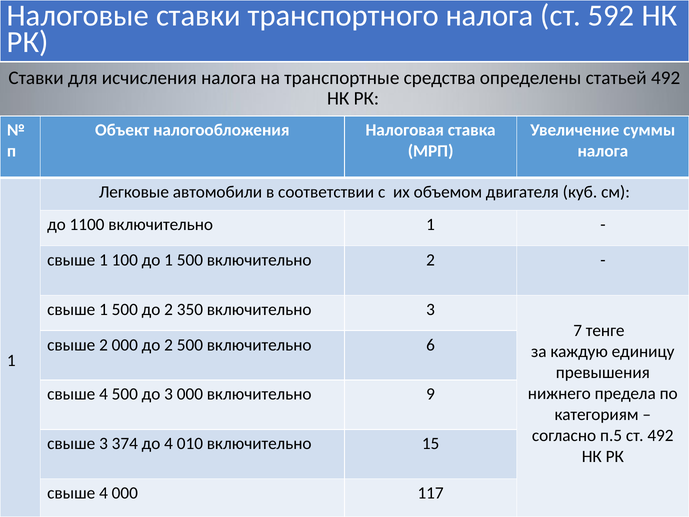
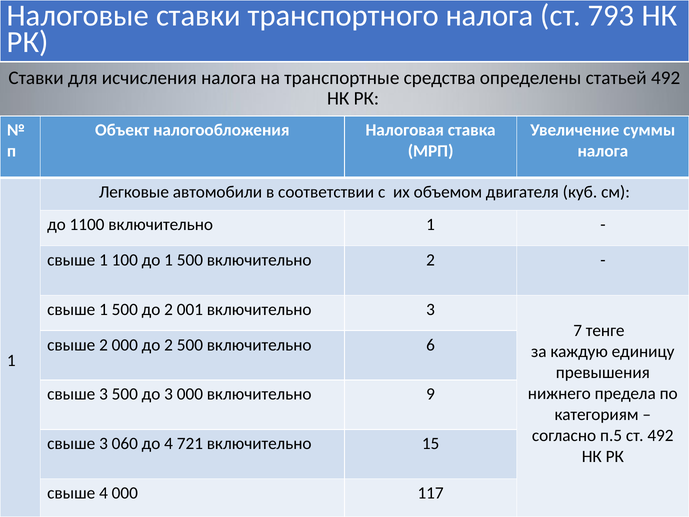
592: 592 -> 793
350: 350 -> 001
4 at (104, 394): 4 -> 3
374: 374 -> 060
010: 010 -> 721
